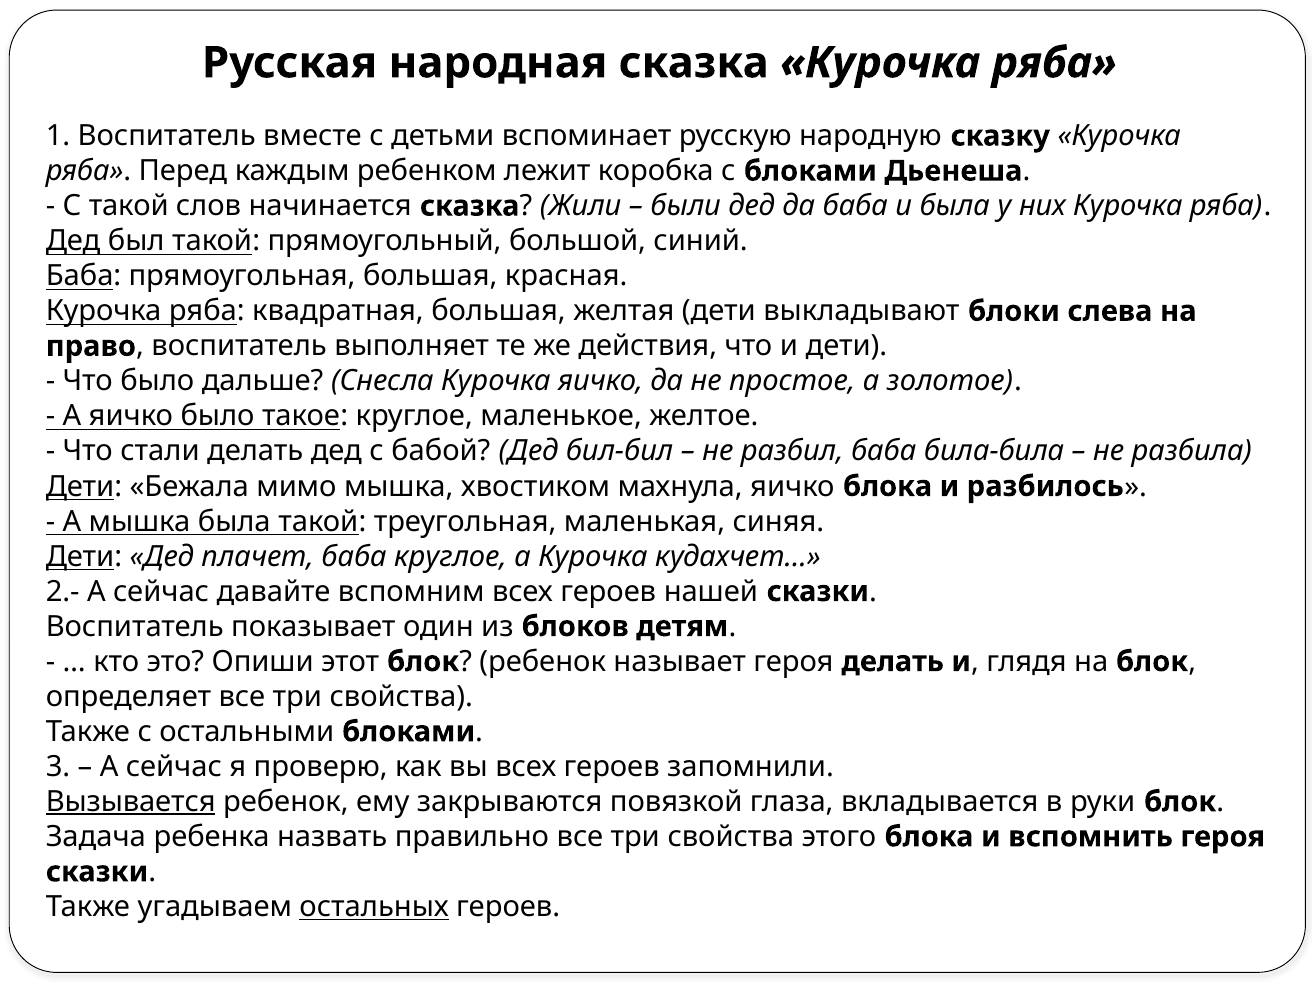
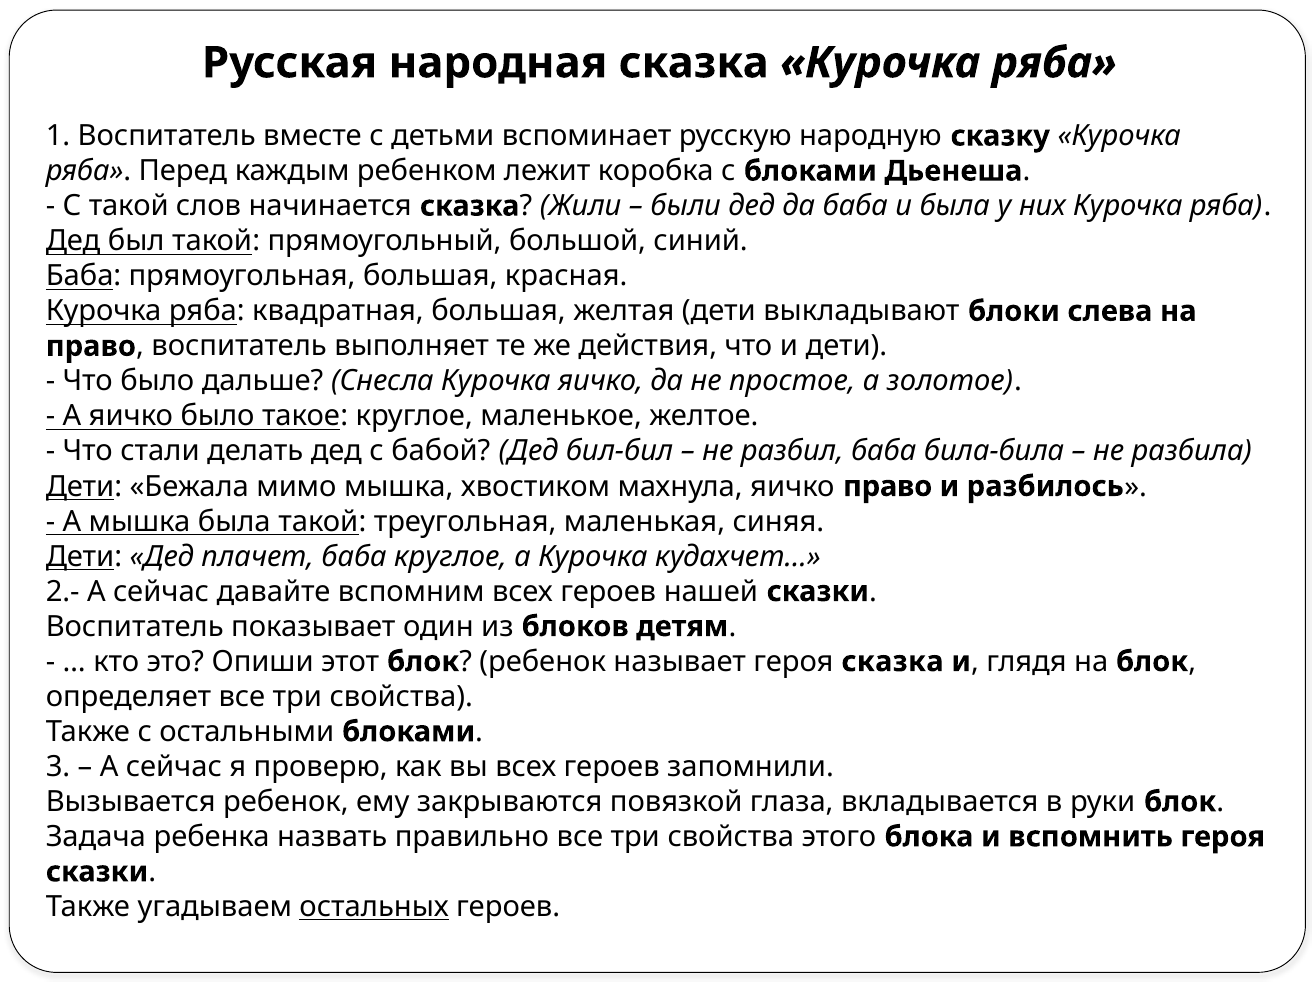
яичко блока: блока -> право
героя делать: делать -> сказка
Вызывается underline: present -> none
